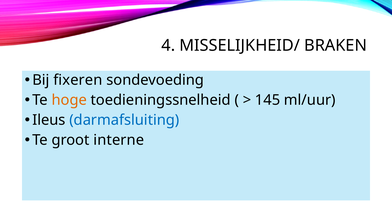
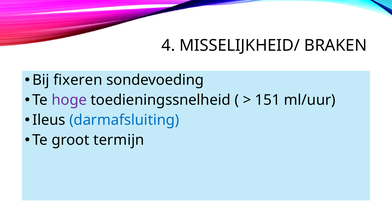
hoge colour: orange -> purple
145: 145 -> 151
interne: interne -> termijn
